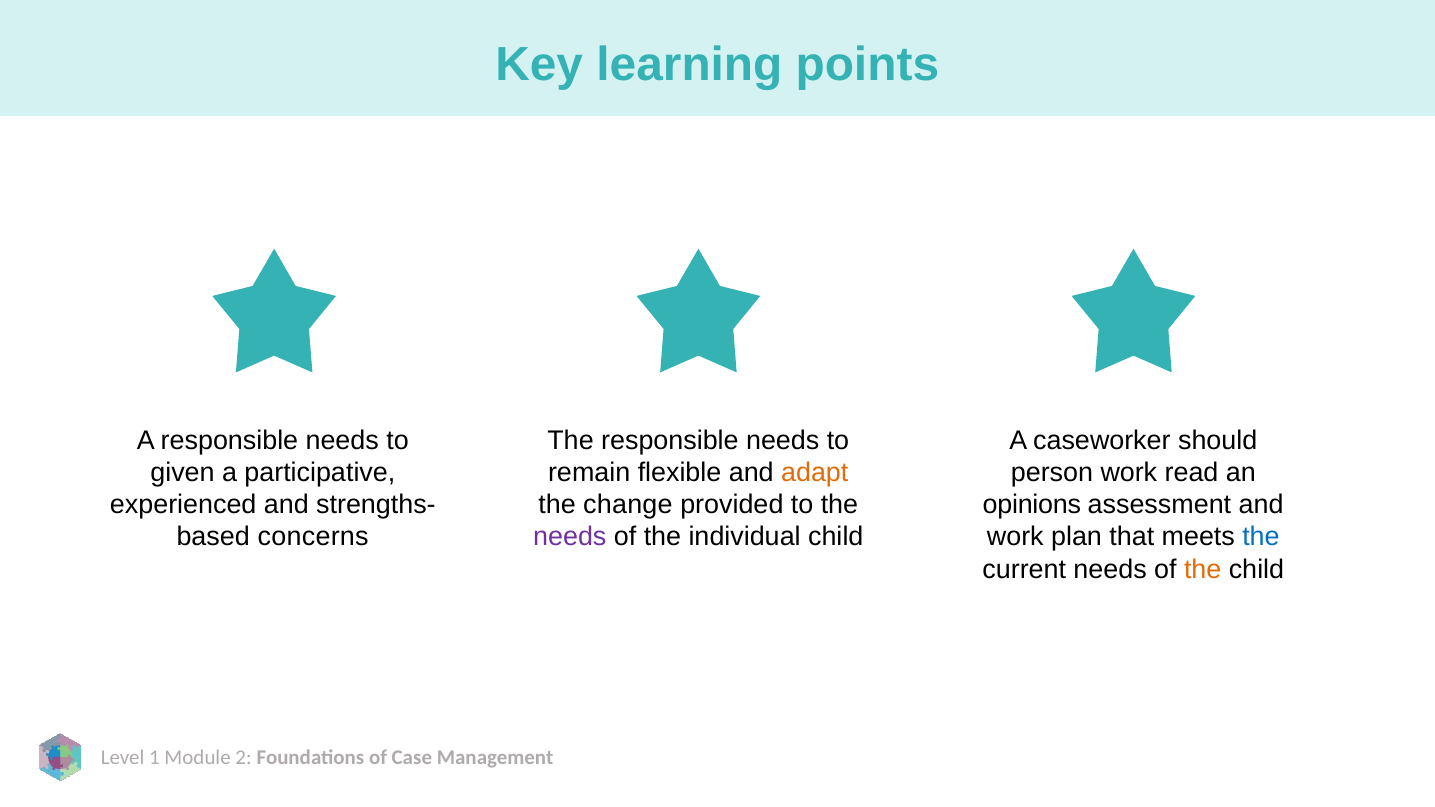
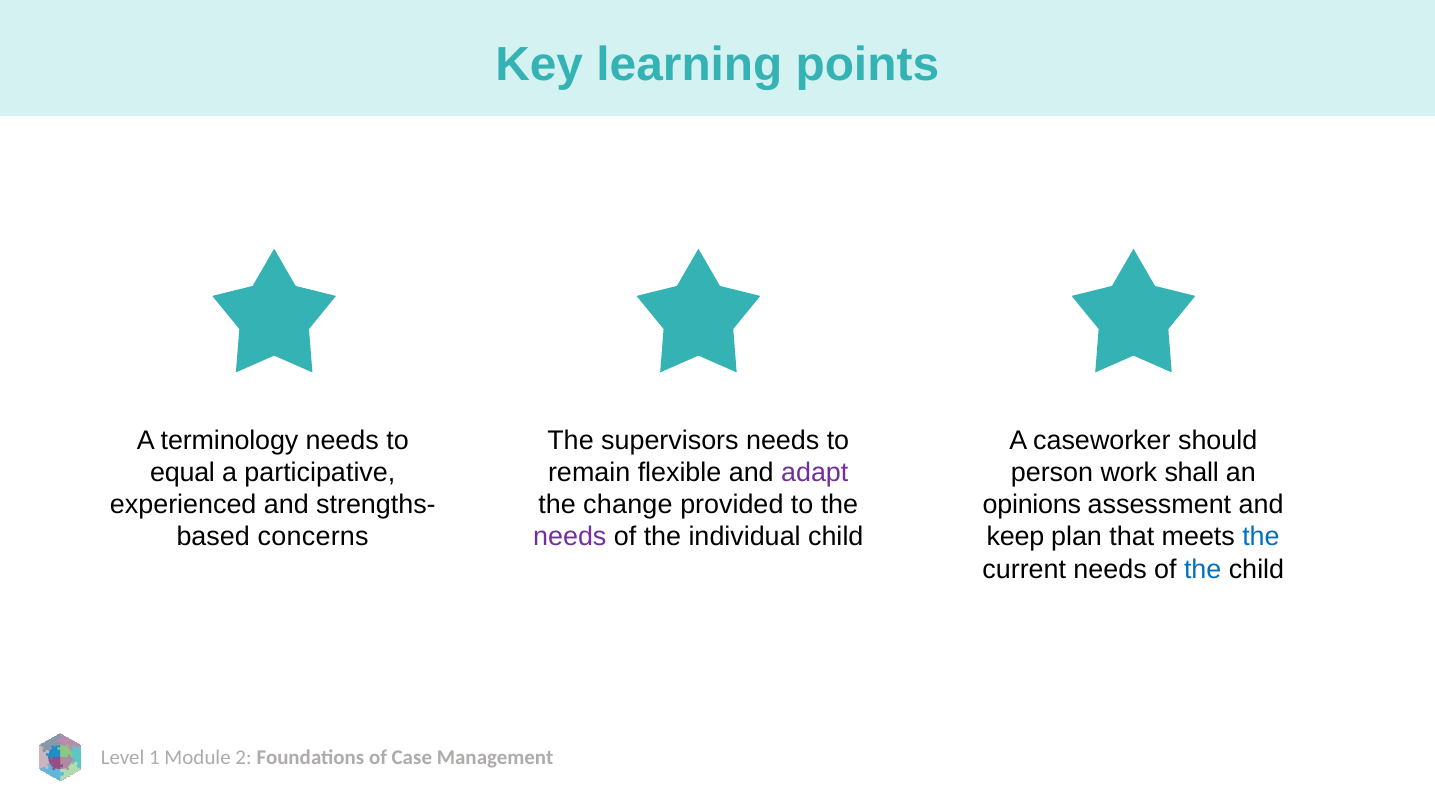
A responsible: responsible -> terminology
The responsible: responsible -> supervisors
given: given -> equal
adapt colour: orange -> purple
read: read -> shall
work at (1015, 537): work -> keep
the at (1203, 569) colour: orange -> blue
